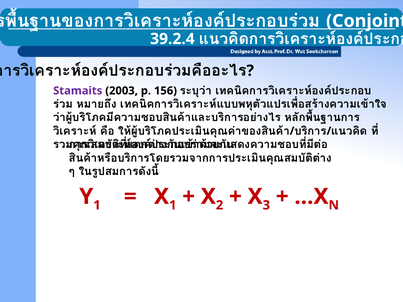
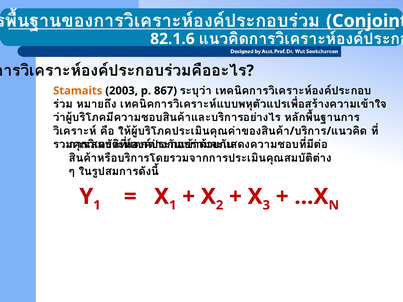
39.2.4: 39.2.4 -> 82.1.6
Stamaits colour: purple -> orange
156: 156 -> 867
